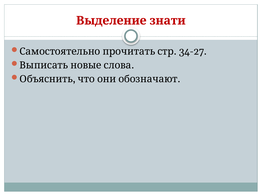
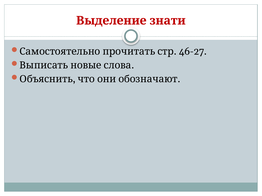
34-27: 34-27 -> 46-27
